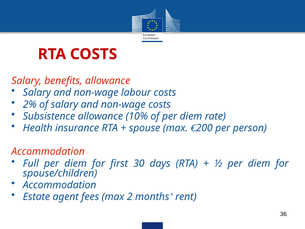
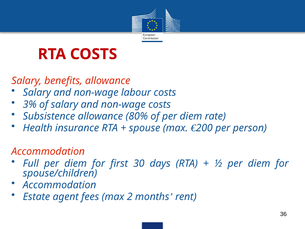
2%: 2% -> 3%
10%: 10% -> 80%
